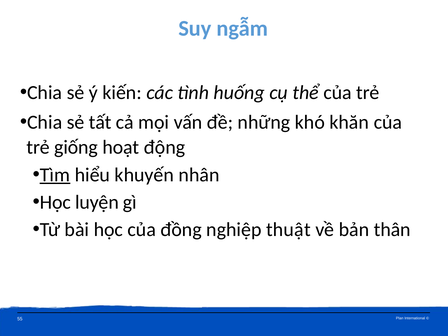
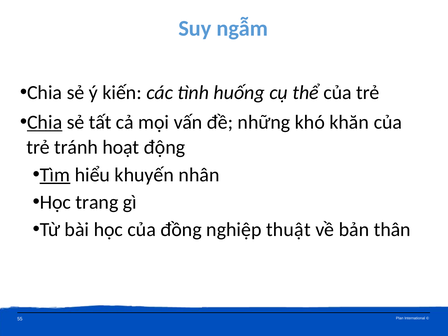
Chia at (45, 122) underline: none -> present
giống: giống -> tránh
luyện: luyện -> trang
